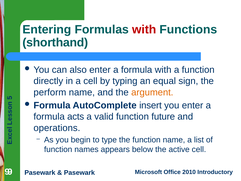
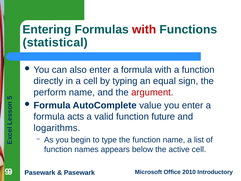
shorthand: shorthand -> statistical
argument colour: orange -> red
insert: insert -> value
operations: operations -> logarithms
